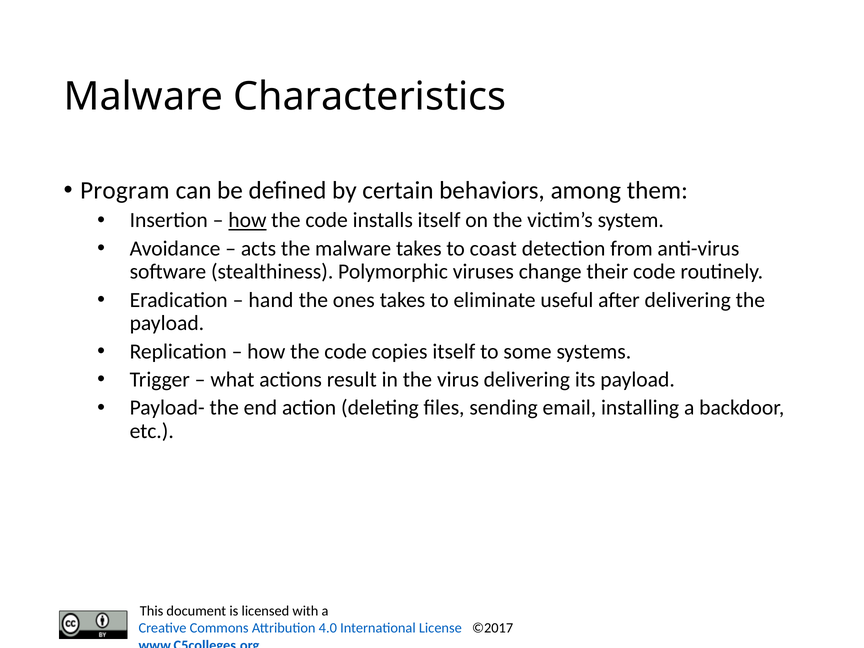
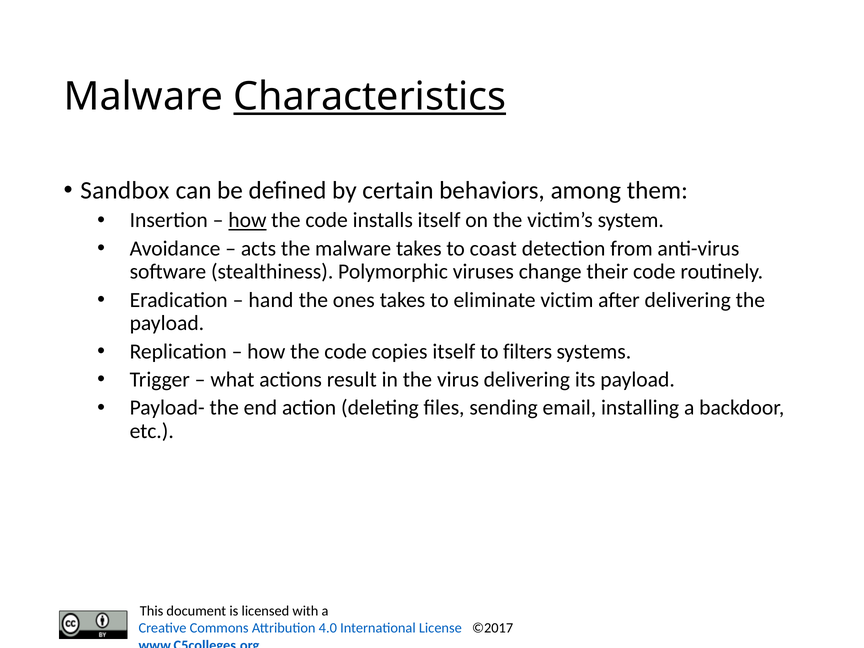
Characteristics underline: none -> present
Program: Program -> Sandbox
useful: useful -> victim
some: some -> filters
